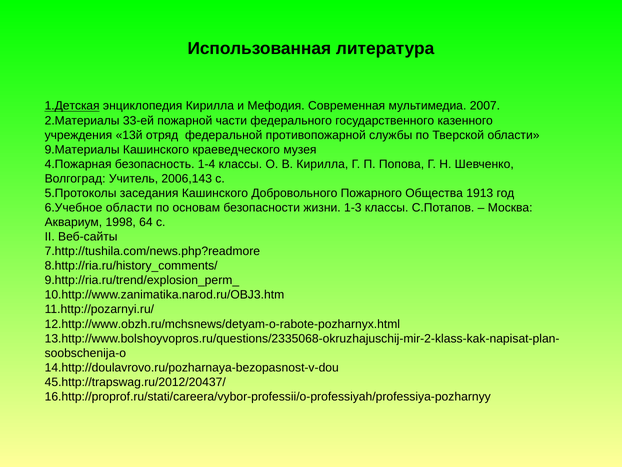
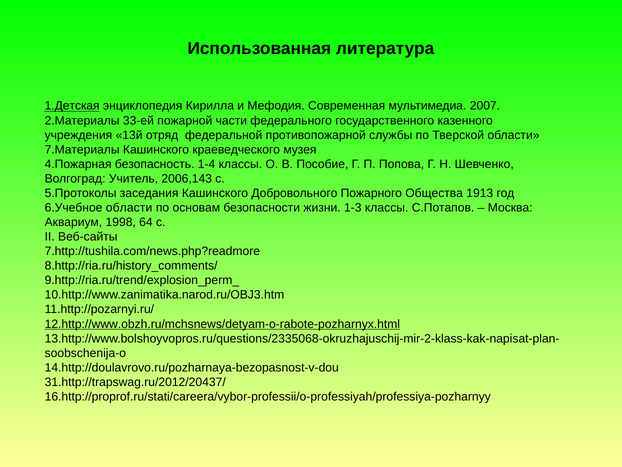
9.Материалы: 9.Материалы -> 7.Материалы
В Кирилла: Кирилла -> Пособие
12.http://www.obzh.ru/mchsnews/detyam-o-rabote-pozharnyx.html underline: none -> present
45.http://trapswag.ru/2012/20437/: 45.http://trapswag.ru/2012/20437/ -> 31.http://trapswag.ru/2012/20437/
